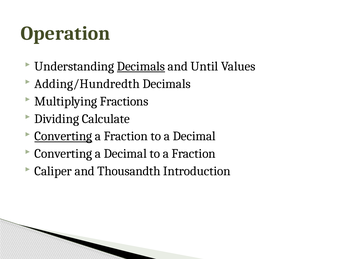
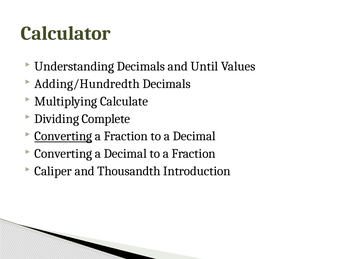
Operation: Operation -> Calculator
Decimals at (141, 66) underline: present -> none
Fractions: Fractions -> Calculate
Calculate: Calculate -> Complete
